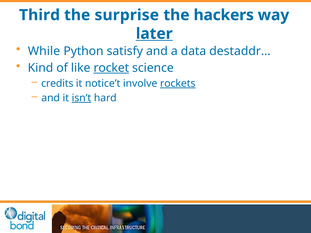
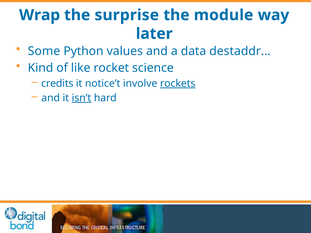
Third: Third -> Wrap
hackers: hackers -> module
later underline: present -> none
While: While -> Some
satisfy: satisfy -> values
rocket underline: present -> none
